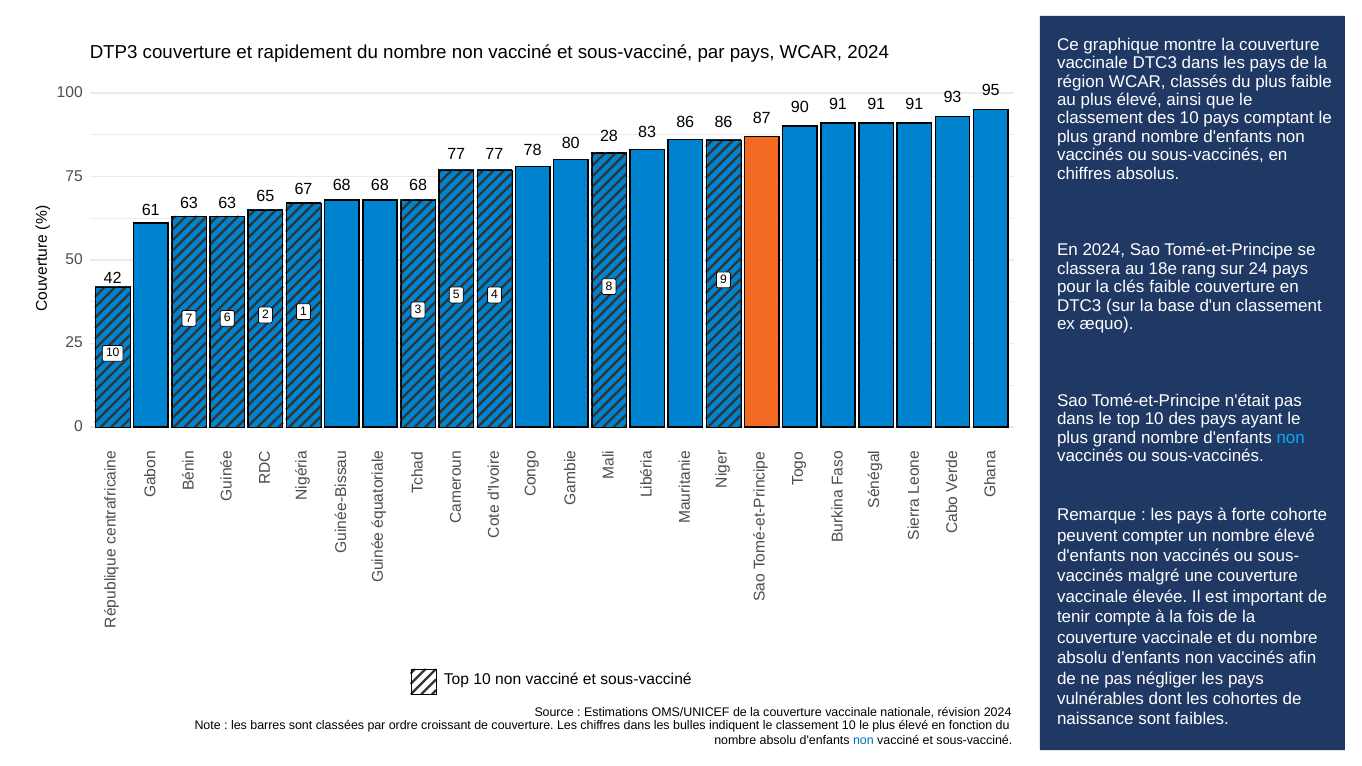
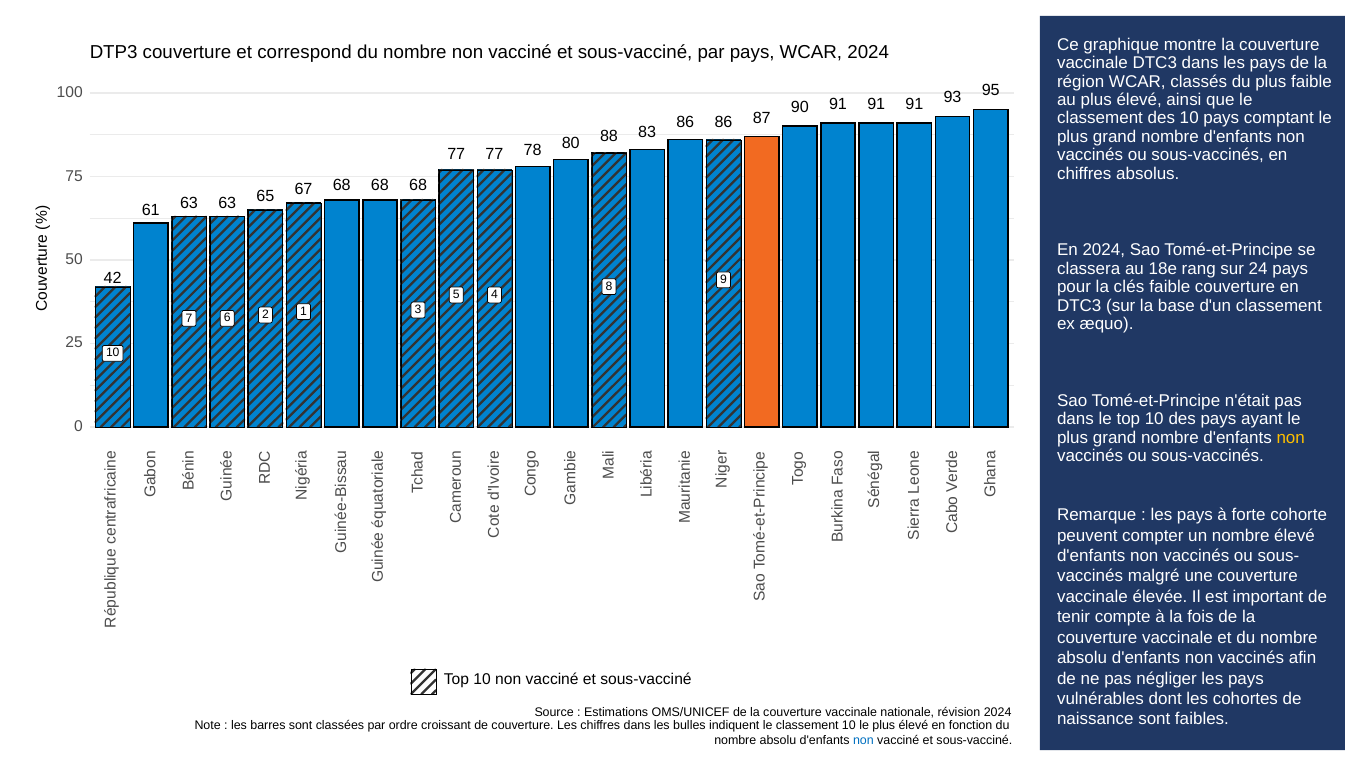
rapidement: rapidement -> correspond
28: 28 -> 88
non at (1291, 438) colour: light blue -> yellow
